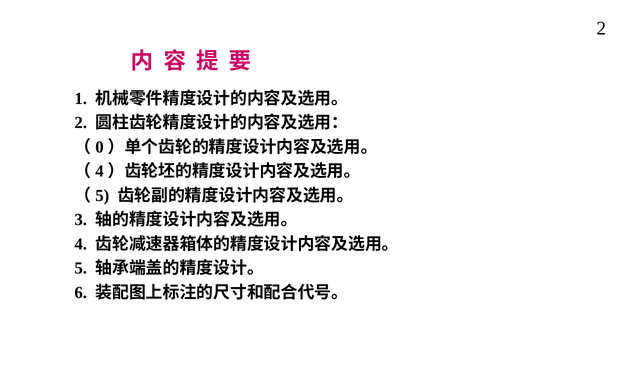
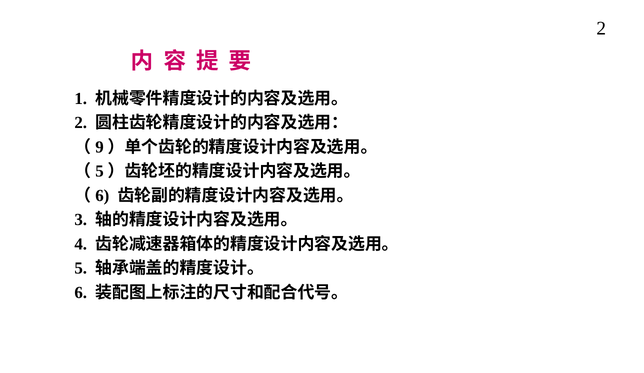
0: 0 -> 9
4 at (100, 171): 4 -> 5
5 at (102, 196): 5 -> 6
